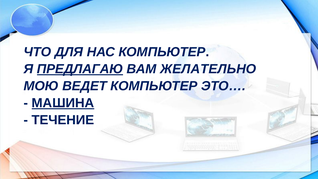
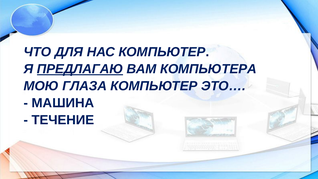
ЖЕЛАТЕЛЬНО: ЖЕЛАТЕЛЬНО -> КОМПЬЮТЕРА
ВЕДЕТ: ВЕДЕТ -> ГЛАЗА
МАШИНА underline: present -> none
